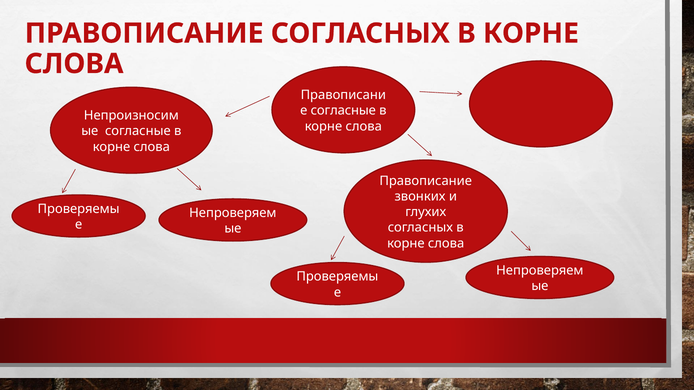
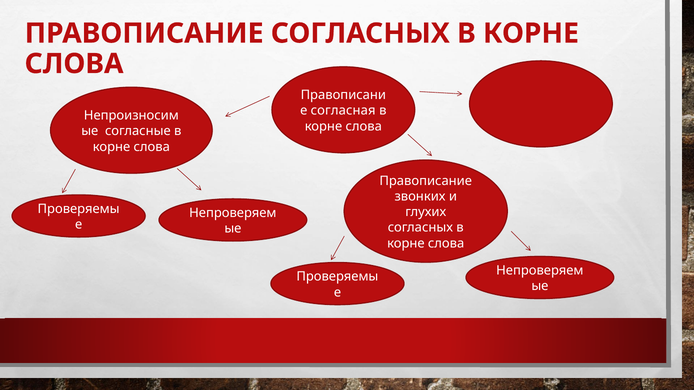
согласные at (343, 111): согласные -> согласная
